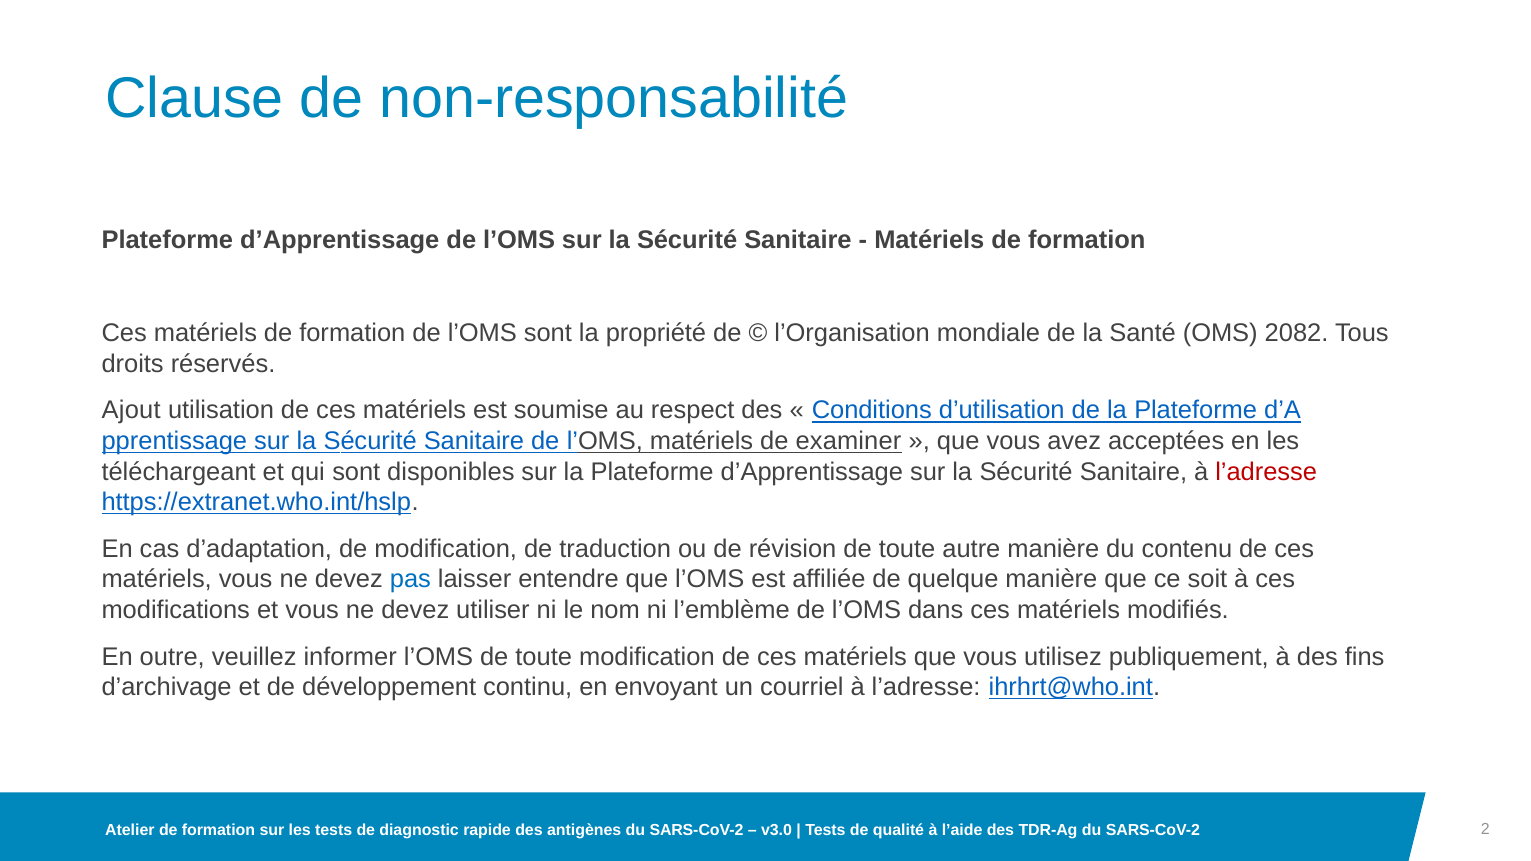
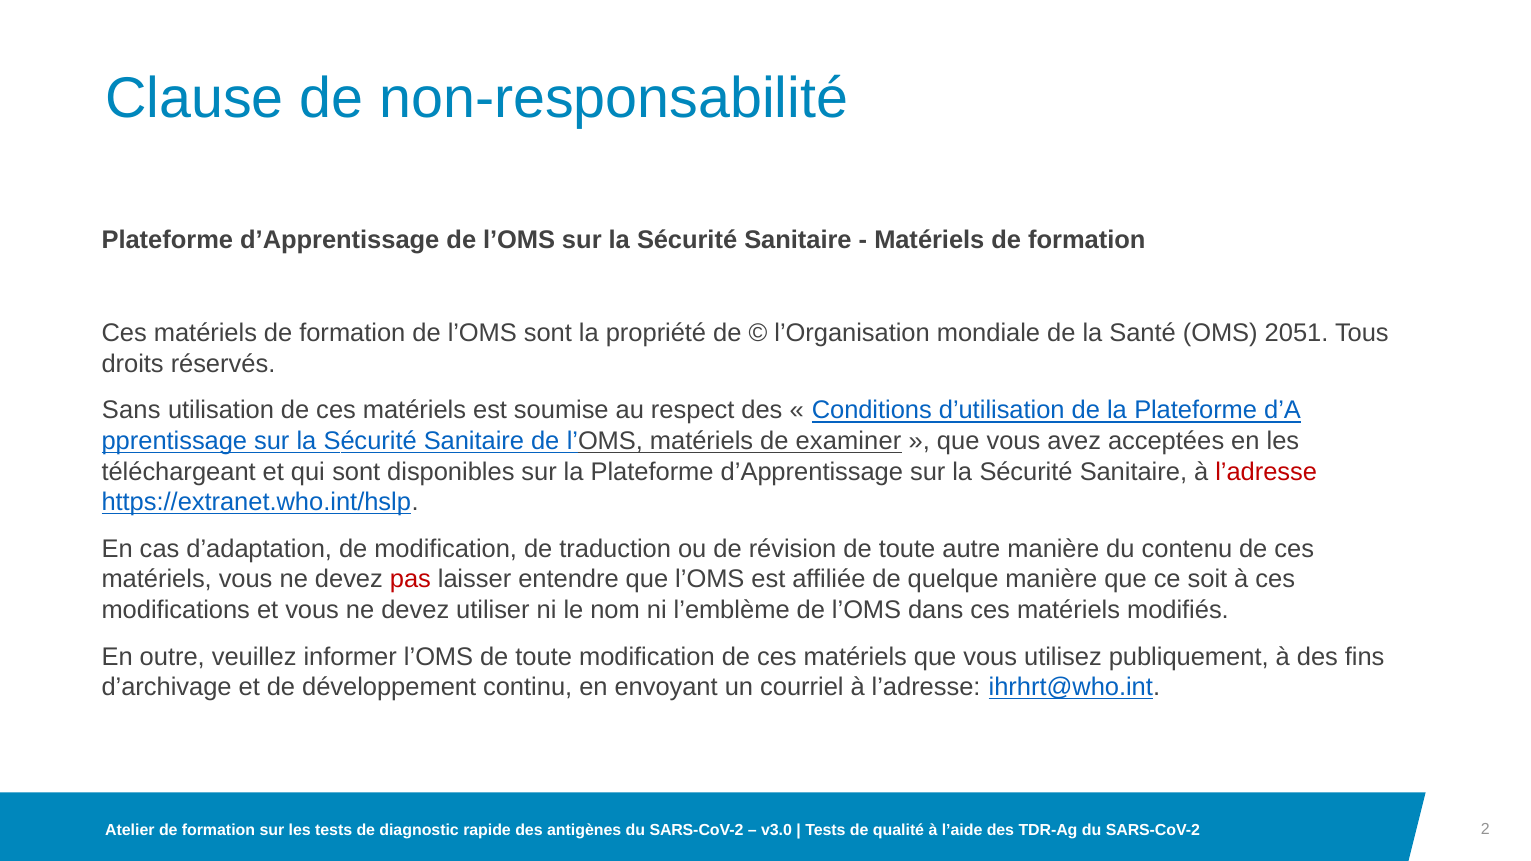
2082: 2082 -> 2051
Ajout: Ajout -> Sans
pas colour: blue -> red
